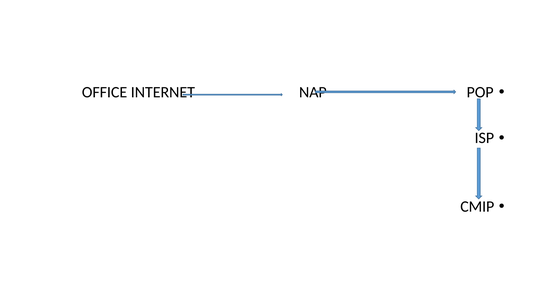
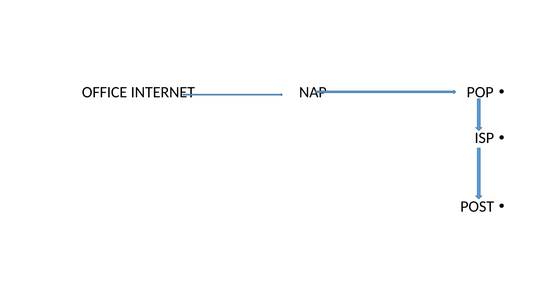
CMIP: CMIP -> POST
